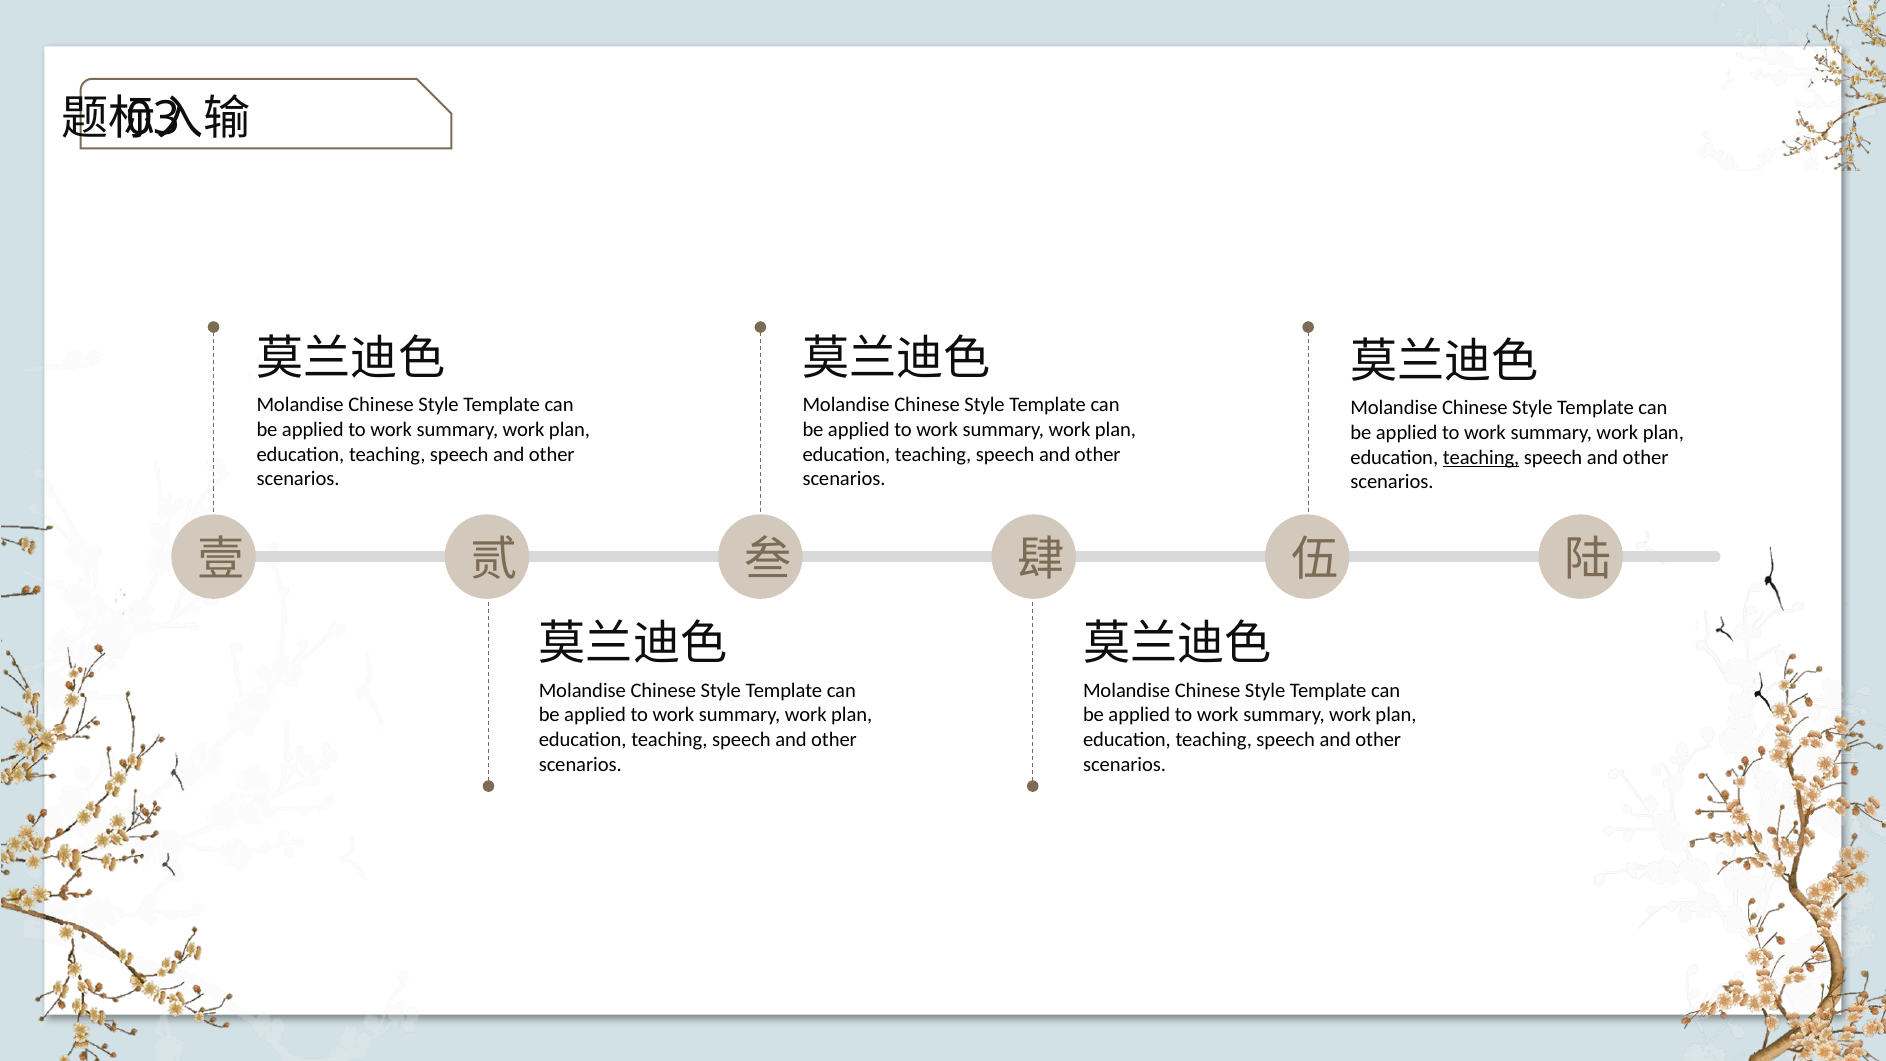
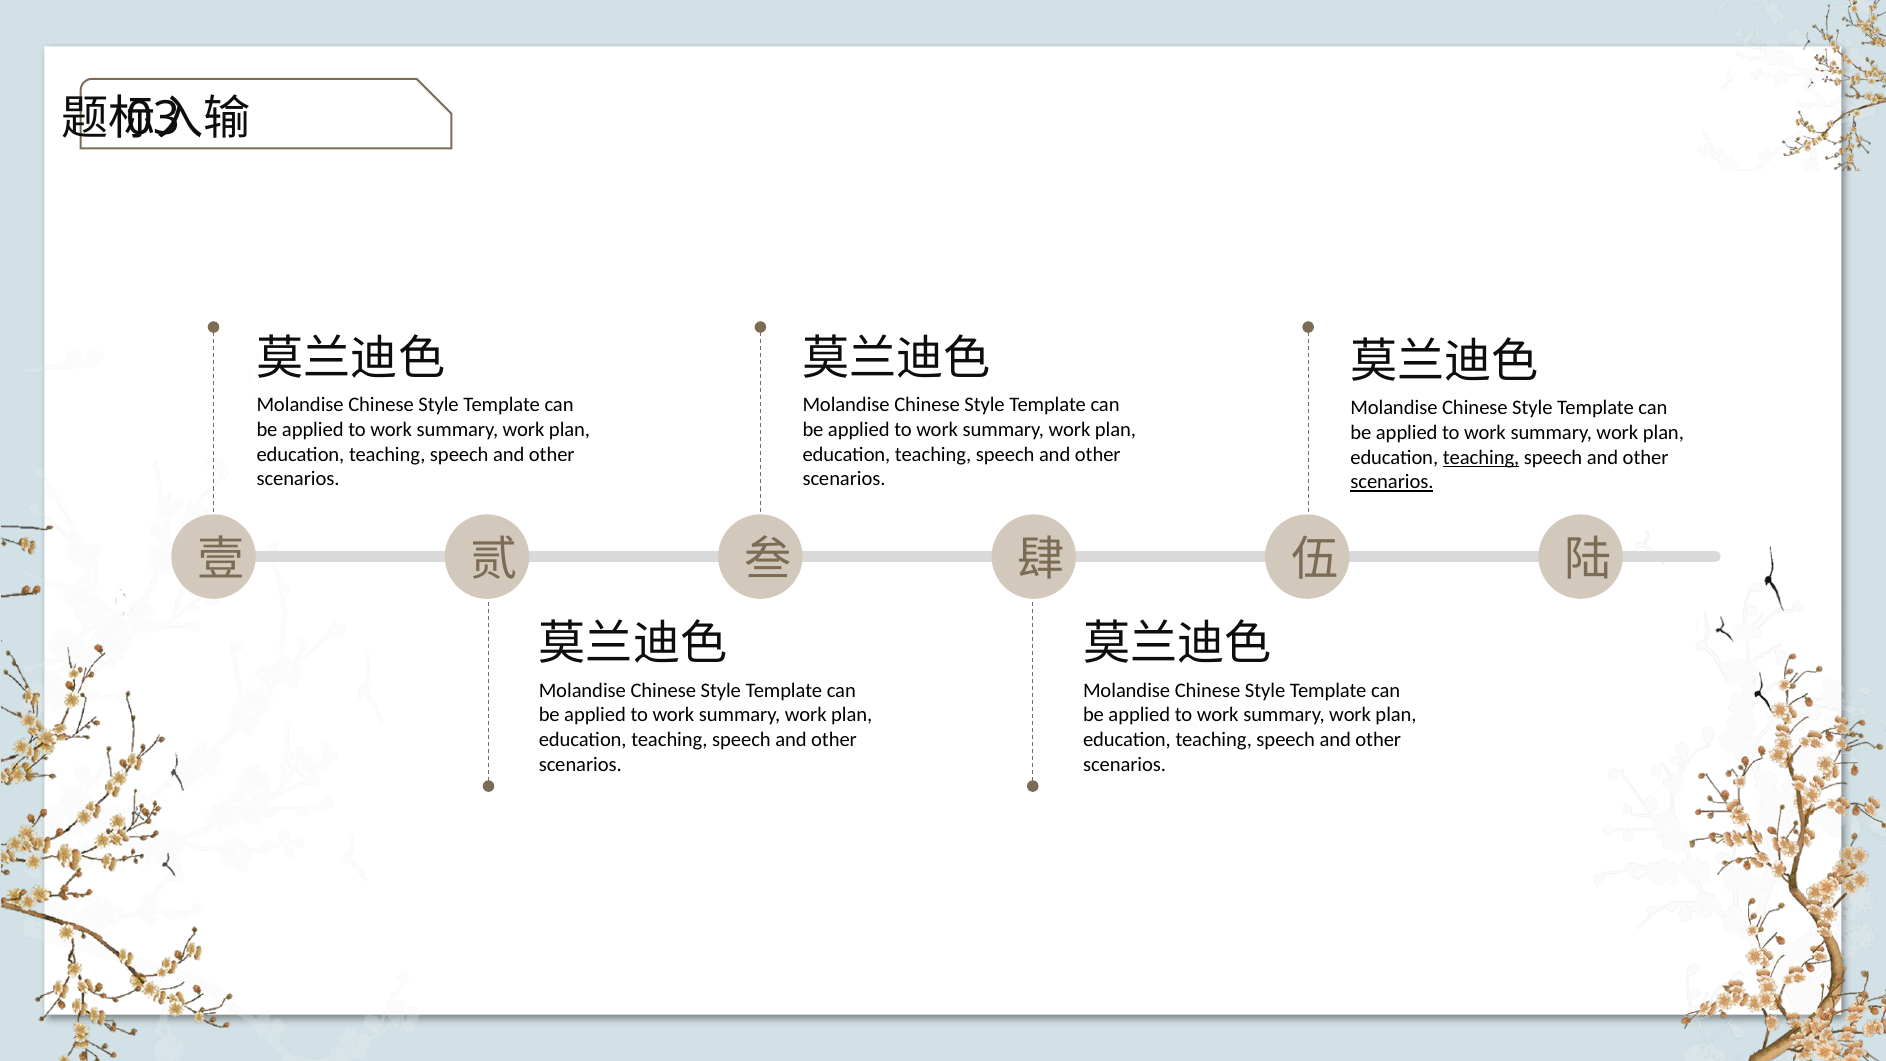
scenarios at (1392, 482) underline: none -> present
